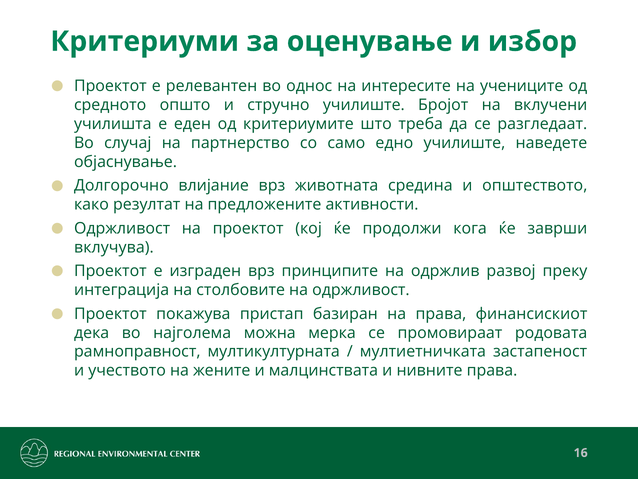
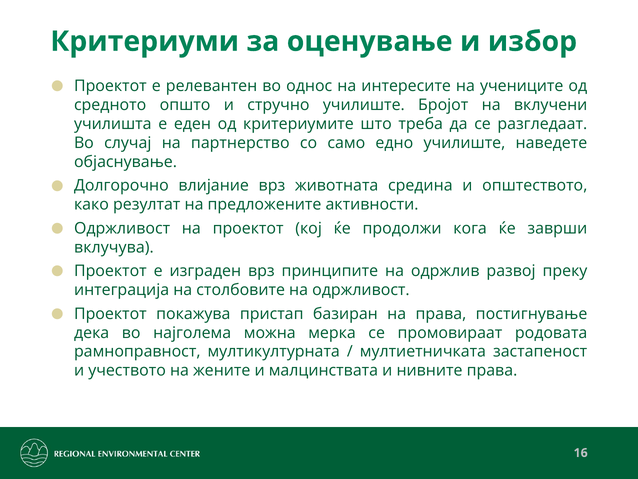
финансискиот: финансискиот -> постигнување
